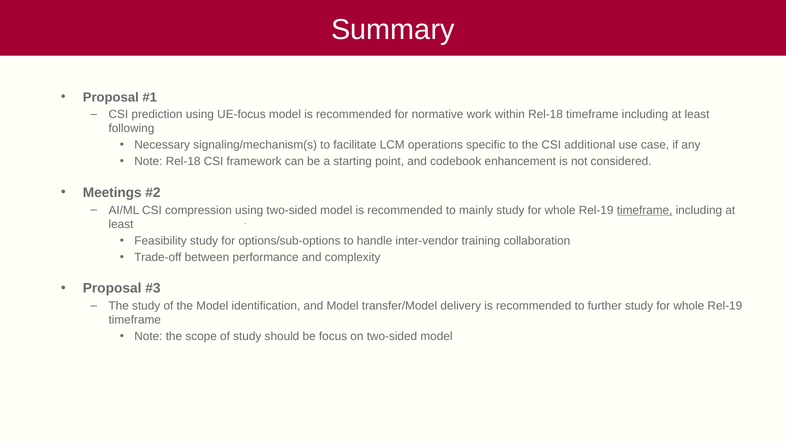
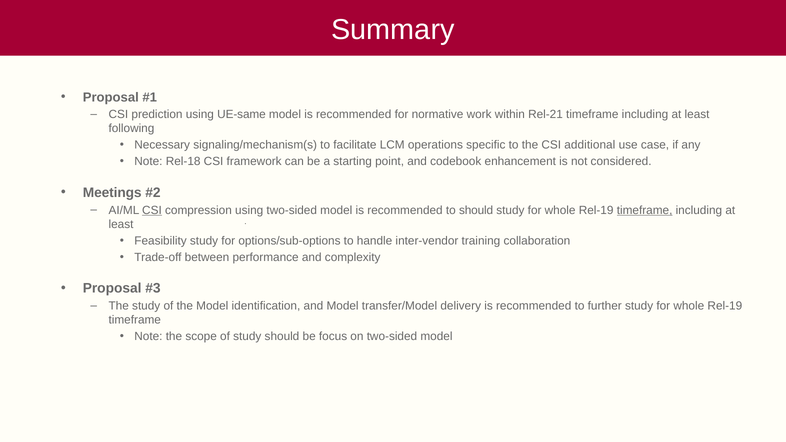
UE-focus: UE-focus -> UE-same
within Rel-18: Rel-18 -> Rel-21
CSI at (152, 210) underline: none -> present
to mainly: mainly -> should
